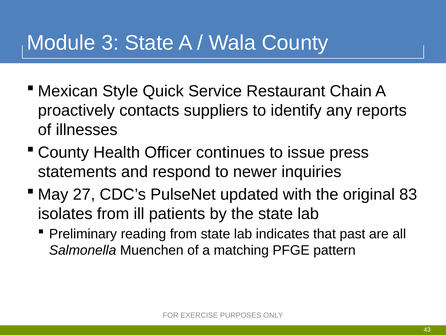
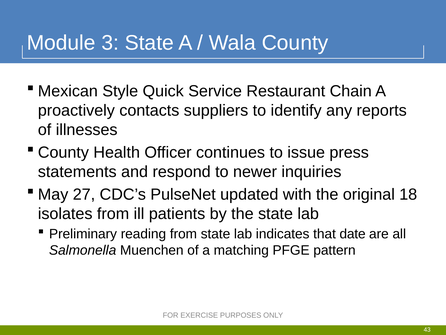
83: 83 -> 18
past: past -> date
